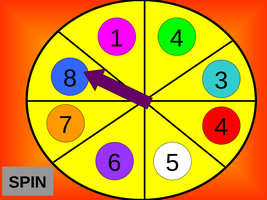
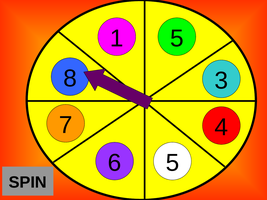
1 4: 4 -> 5
